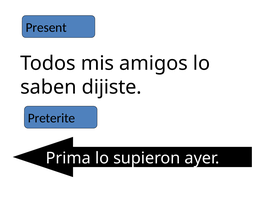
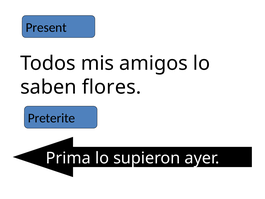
dijiste: dijiste -> flores
